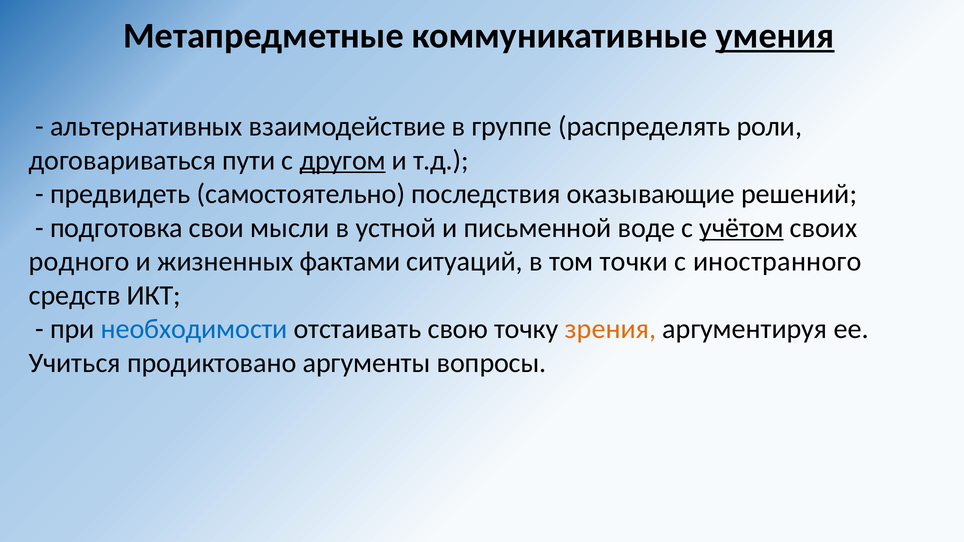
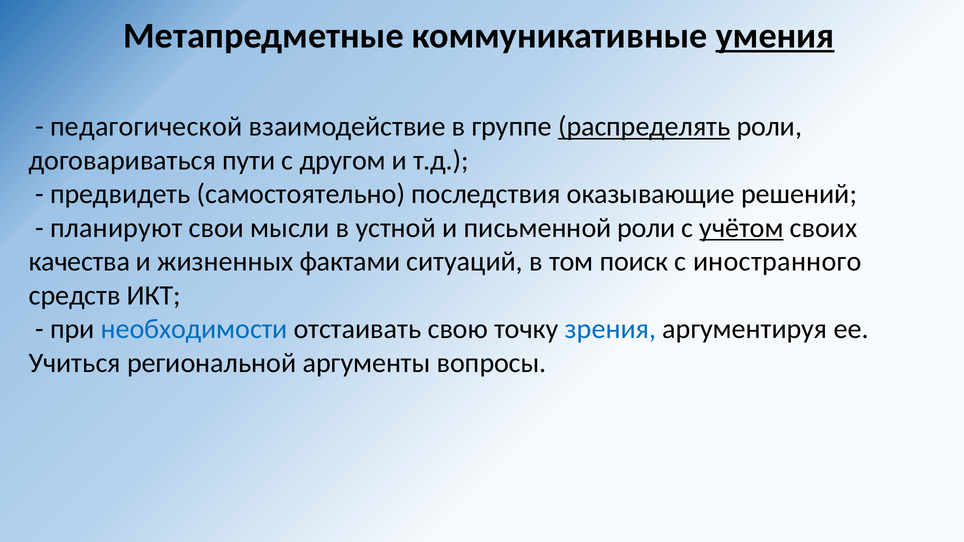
альтернативных: альтернативных -> педагогической
распределять underline: none -> present
другом underline: present -> none
подготовка: подготовка -> планируют
письменной воде: воде -> роли
родного: родного -> качества
точки: точки -> поиск
зрения colour: orange -> blue
продиктовано: продиктовано -> региональной
